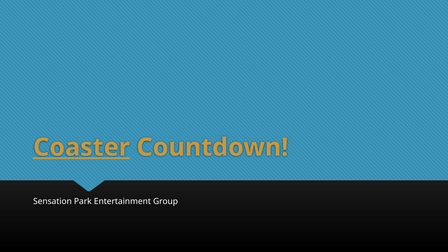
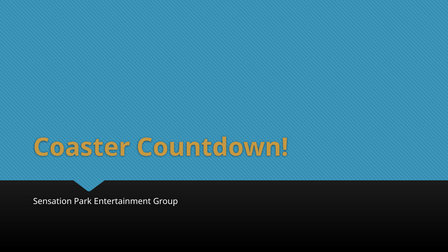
Coaster underline: present -> none
